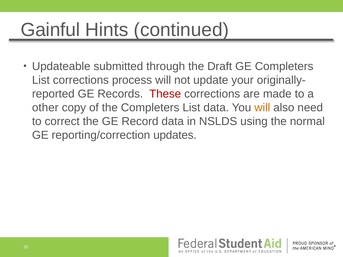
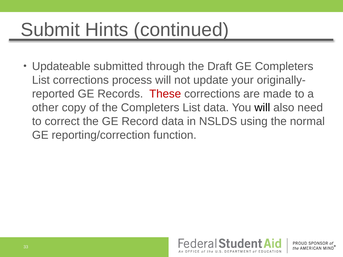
Gainful: Gainful -> Submit
will at (262, 108) colour: orange -> black
updates: updates -> function
